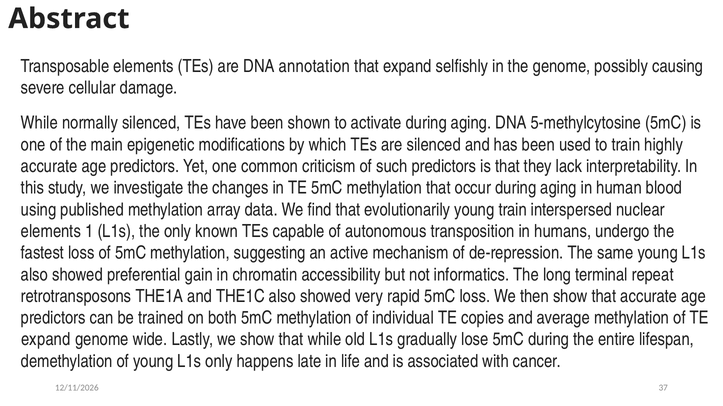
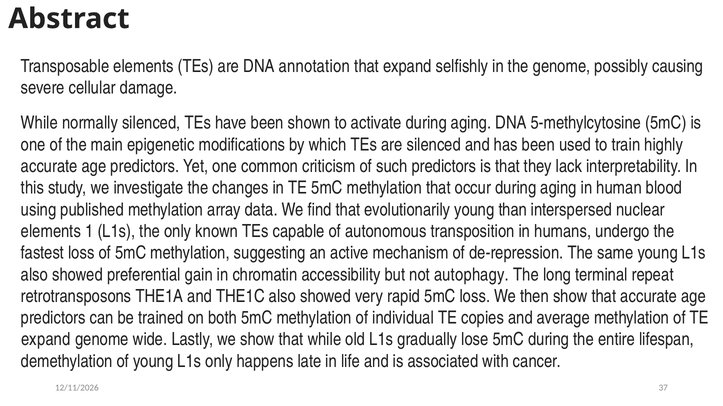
young train: train -> than
informatics: informatics -> autophagy
